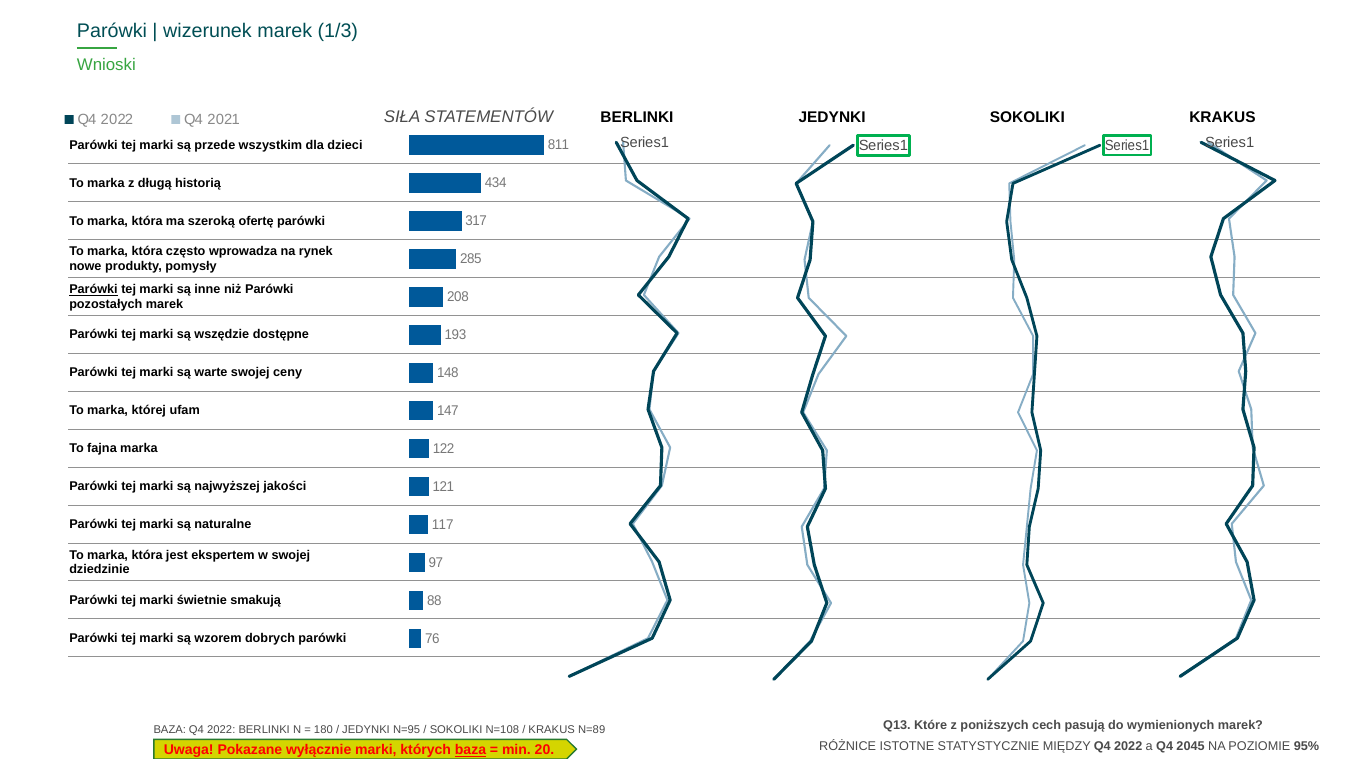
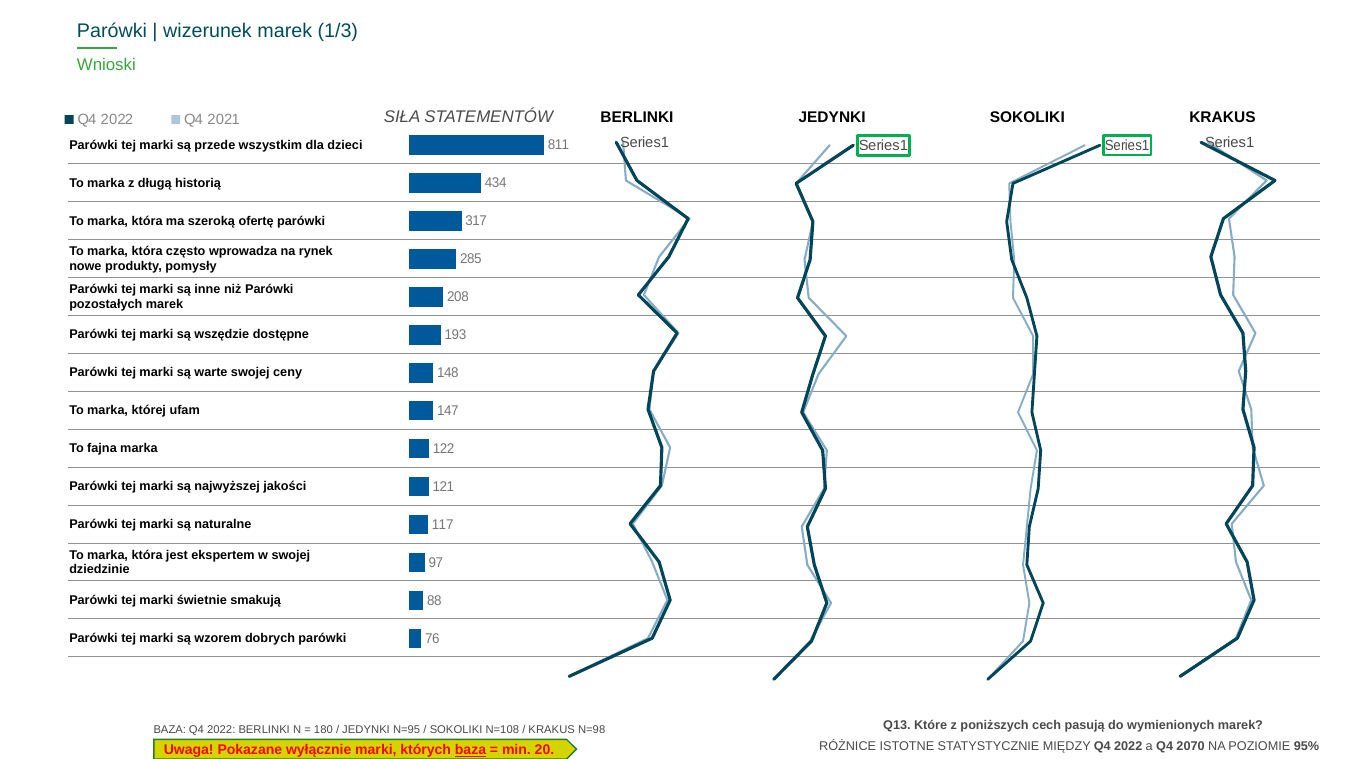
Parówki at (94, 290) underline: present -> none
N=89: N=89 -> N=98
2045: 2045 -> 2070
